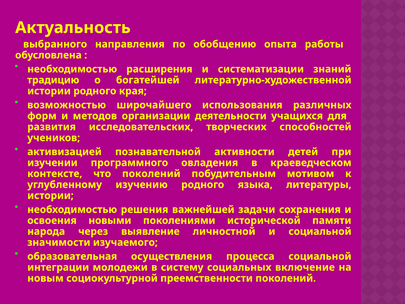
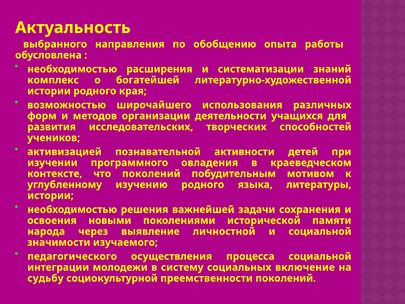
традицию: традицию -> комплекс
образовательная: образовательная -> педагогического
новым: новым -> судьбу
